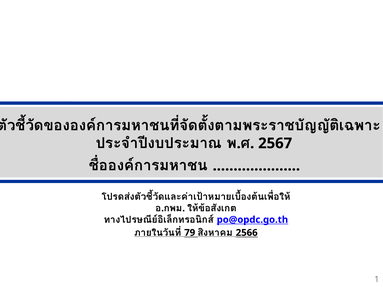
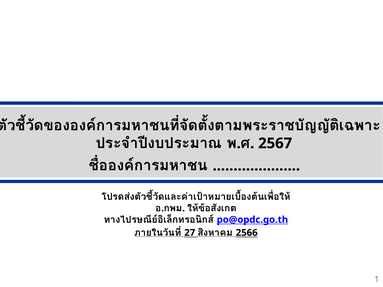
79: 79 -> 27
